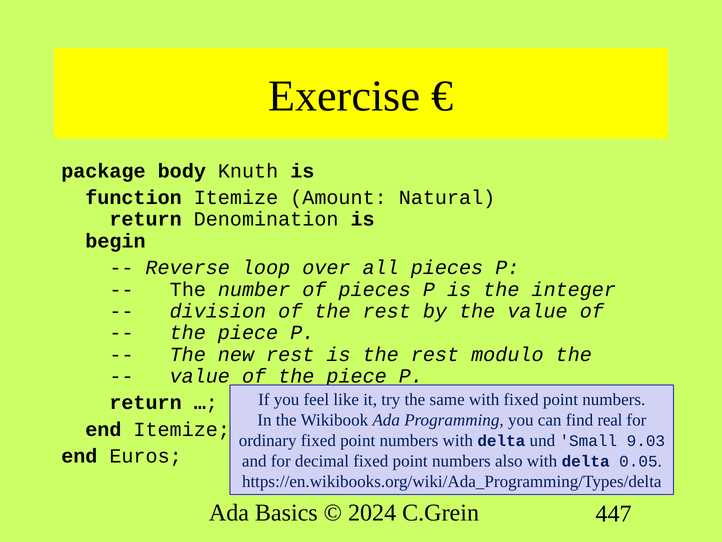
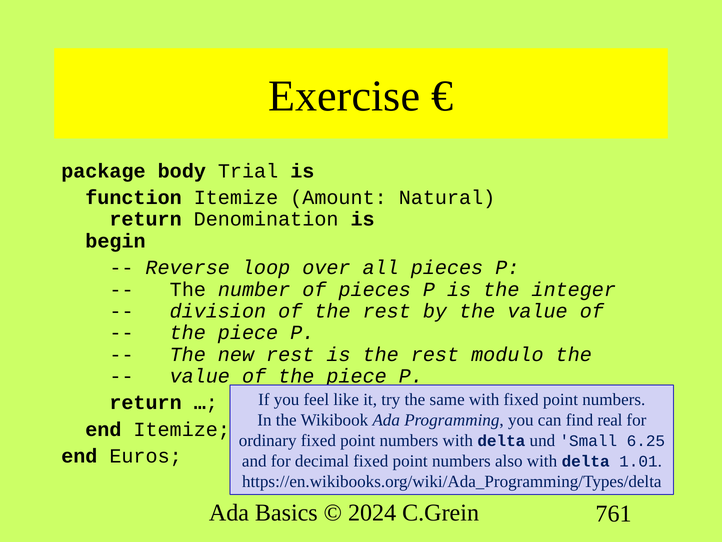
Knuth: Knuth -> Trial
9.03: 9.03 -> 6.25
0.05: 0.05 -> 1.01
447: 447 -> 761
